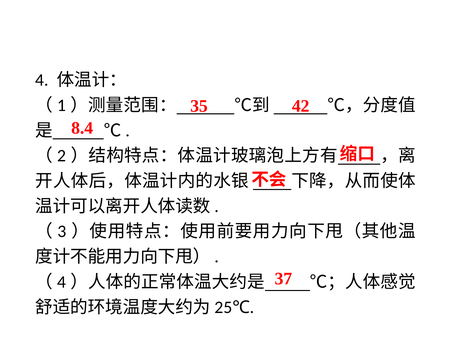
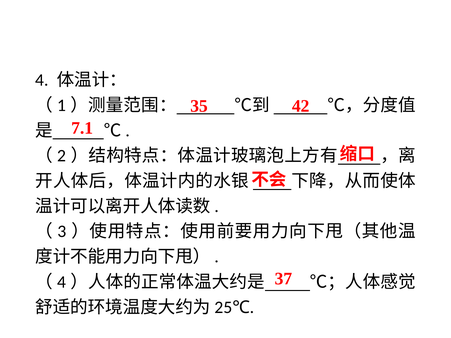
8.4: 8.4 -> 7.1
